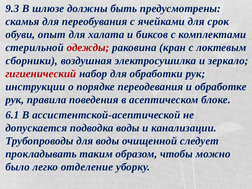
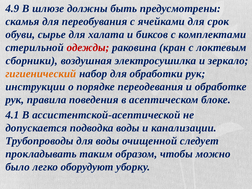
9.3: 9.3 -> 4.9
опыт: опыт -> сырье
гигиенический colour: red -> orange
6.1: 6.1 -> 4.1
отделение: отделение -> оборудуют
